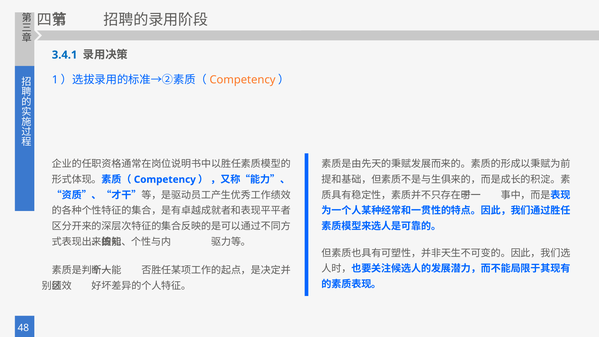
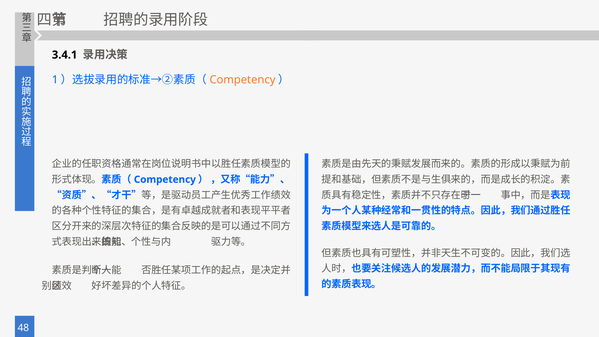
3.4.1 colour: blue -> black
